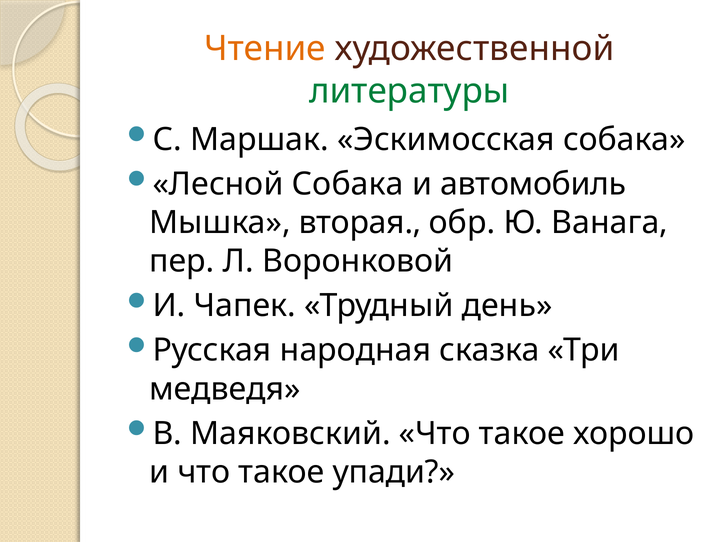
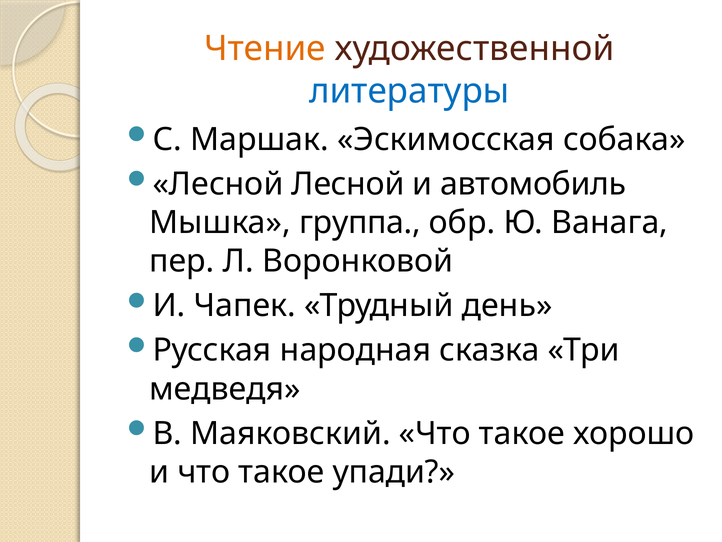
литературы colour: green -> blue
Лесной Собака: Собака -> Лесной
вторая: вторая -> группа
